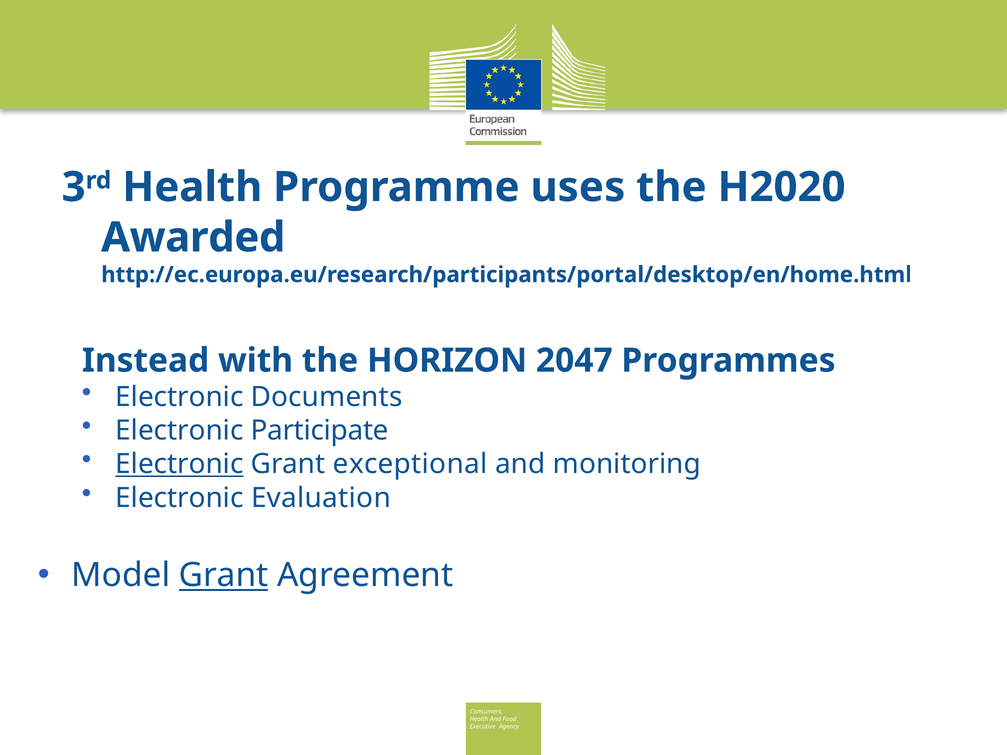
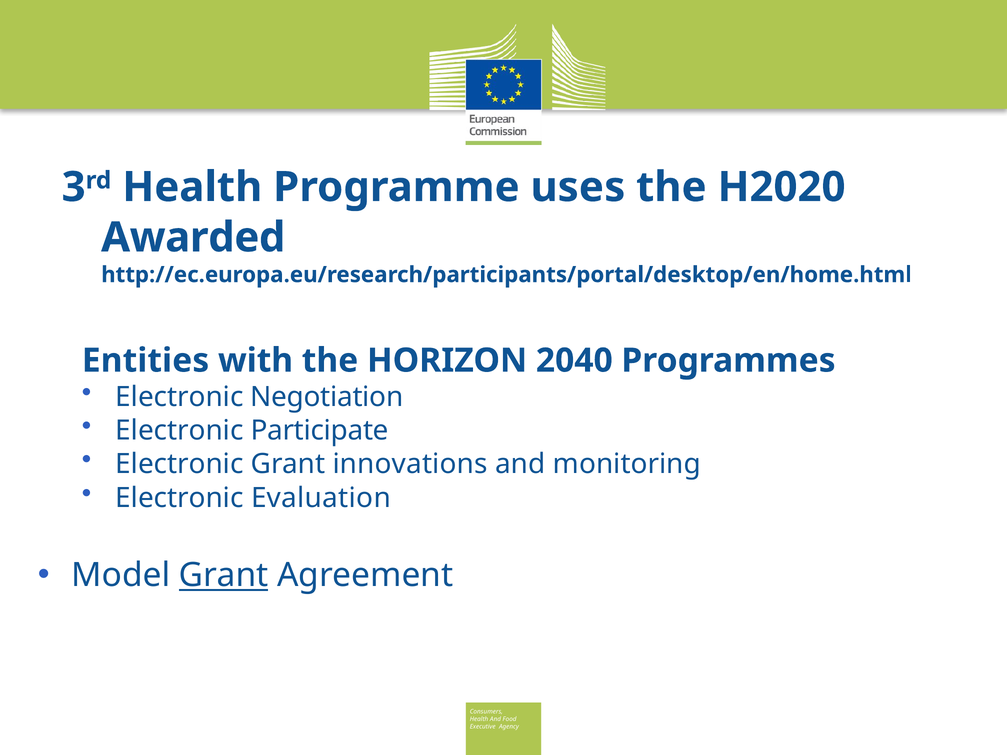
Instead: Instead -> Entities
2047: 2047 -> 2040
Documents: Documents -> Negotiation
Electronic at (179, 464) underline: present -> none
exceptional: exceptional -> innovations
